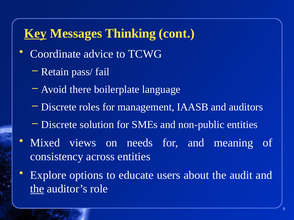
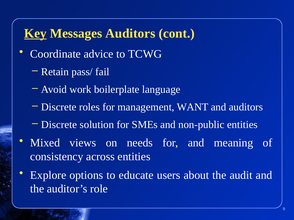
Messages Thinking: Thinking -> Auditors
there: there -> work
IAASB: IAASB -> WANT
the at (37, 189) underline: present -> none
